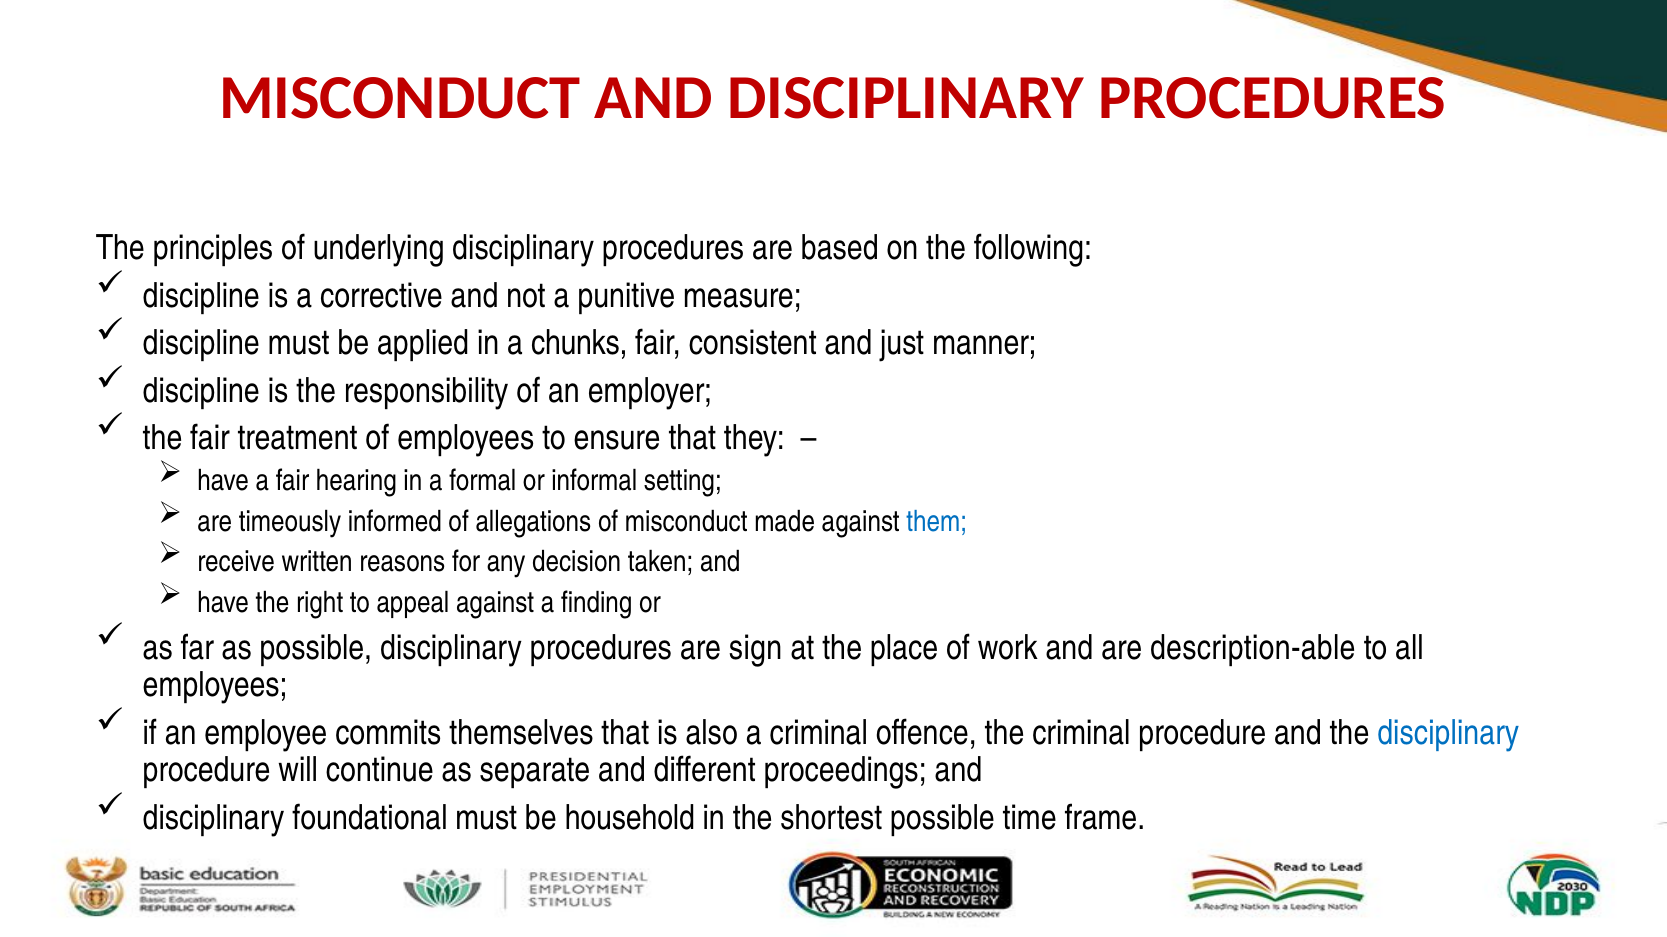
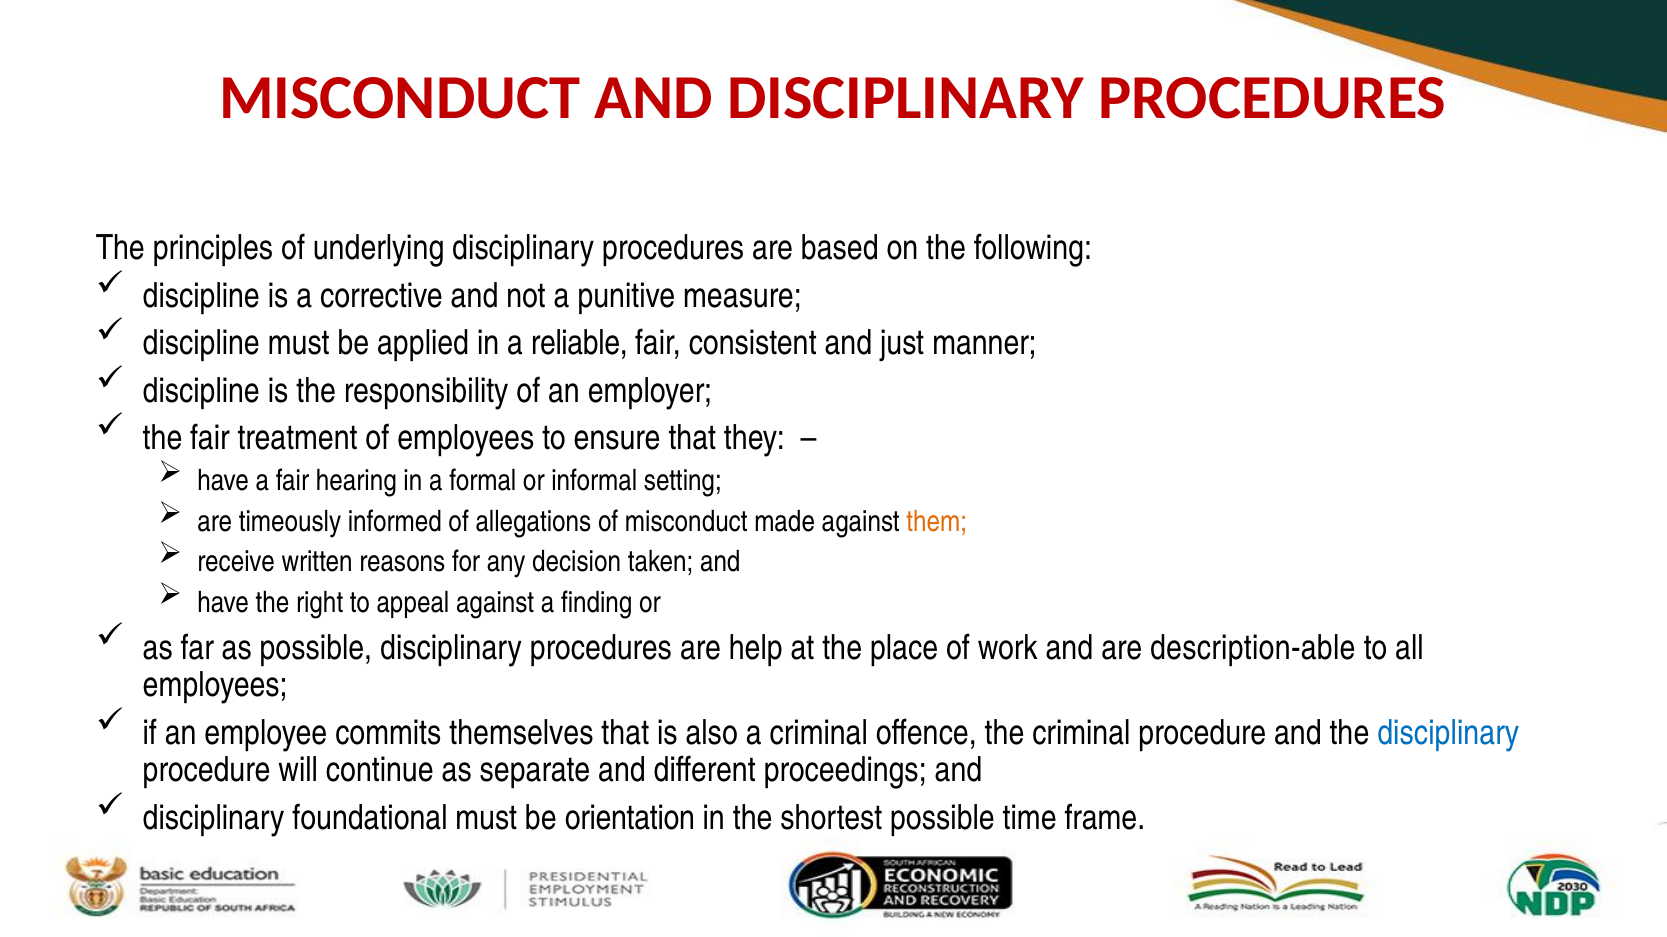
chunks: chunks -> reliable
them colour: blue -> orange
sign: sign -> help
household: household -> orientation
